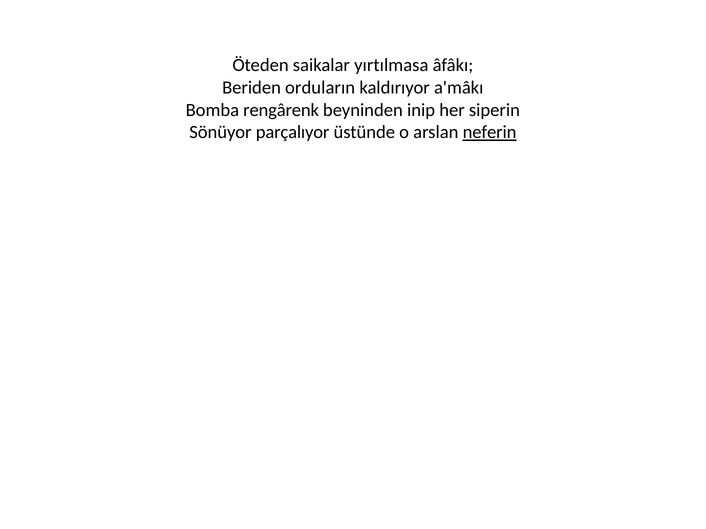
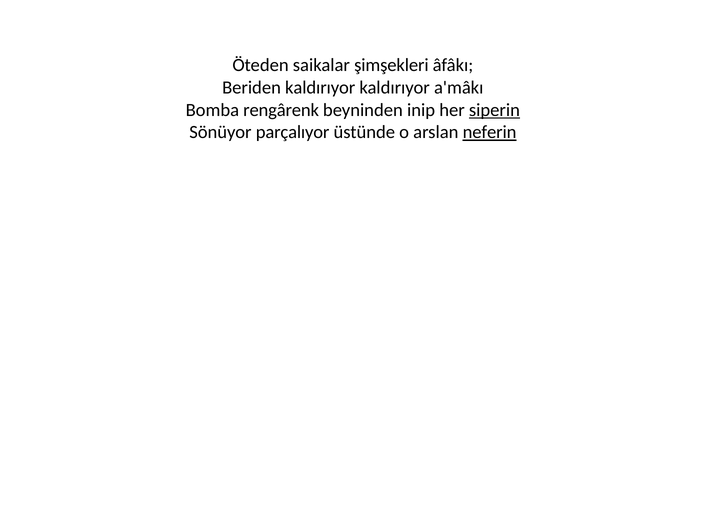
yırtılmasa: yırtılmasa -> şimşekleri
Beriden orduların: orduların -> kaldırıyor
siperin underline: none -> present
